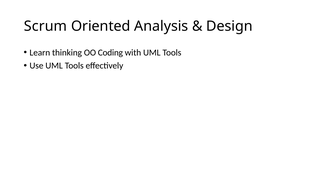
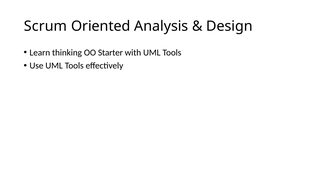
Coding: Coding -> Starter
